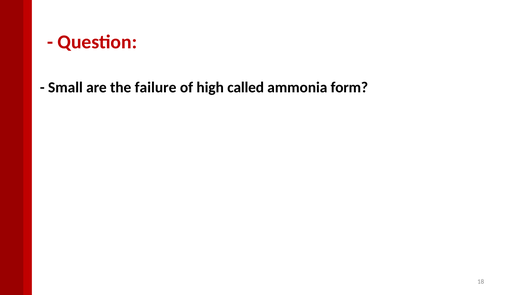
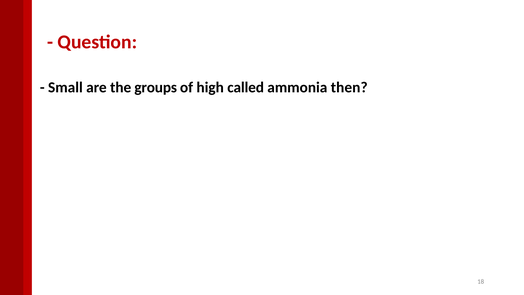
failure: failure -> groups
form: form -> then
